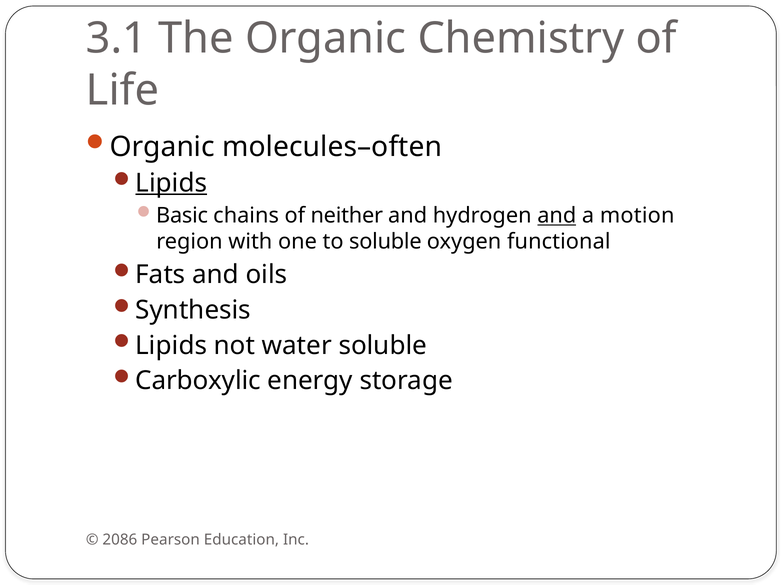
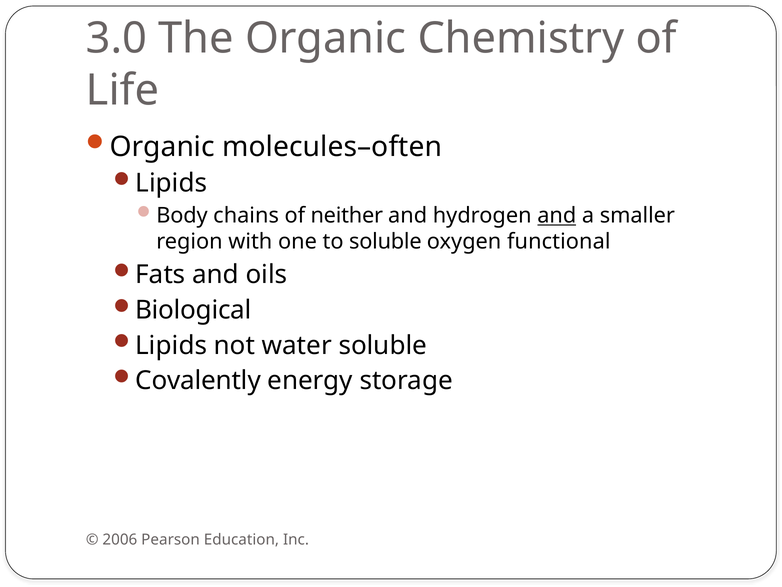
3.1: 3.1 -> 3.0
Lipids at (171, 183) underline: present -> none
Basic: Basic -> Body
motion: motion -> smaller
Synthesis: Synthesis -> Biological
Carboxylic: Carboxylic -> Covalently
2086: 2086 -> 2006
